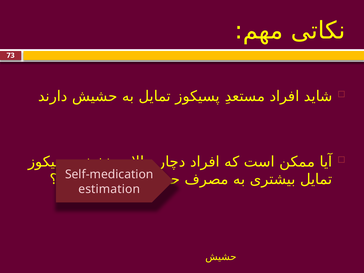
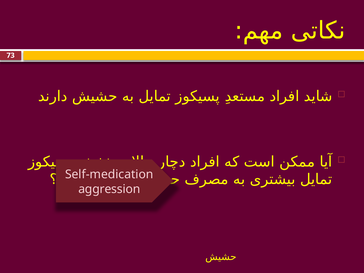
estimation: estimation -> aggression
